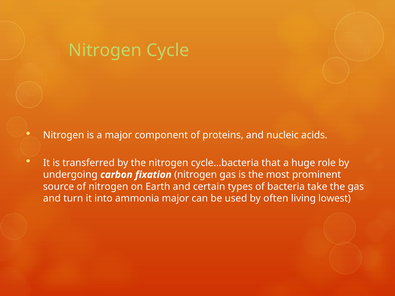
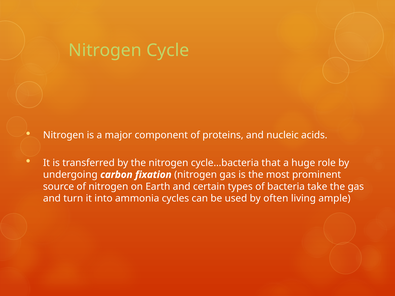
ammonia major: major -> cycles
lowest: lowest -> ample
